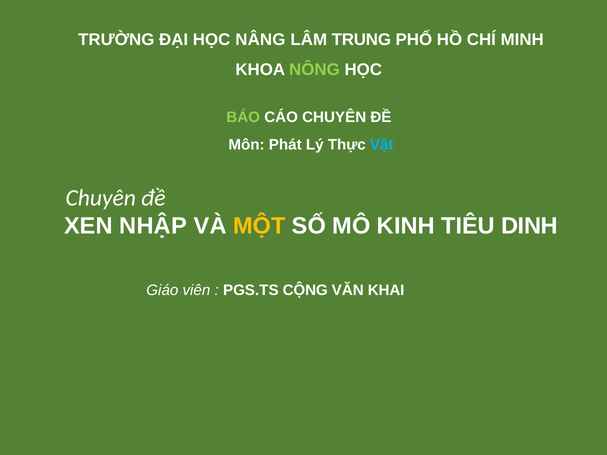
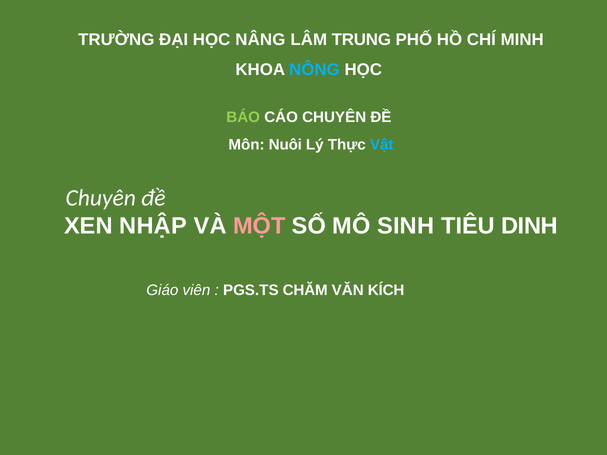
NÔNG colour: light green -> light blue
Phát: Phát -> Nuôi
MỘT colour: yellow -> pink
KINH: KINH -> SINH
CỘNG: CỘNG -> CHĂM
KHAI: KHAI -> KÍCH
